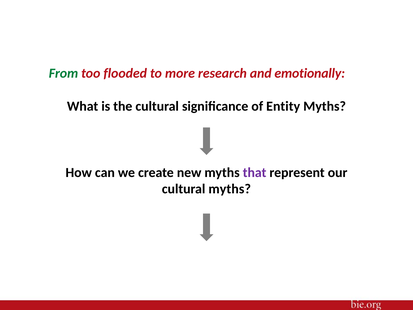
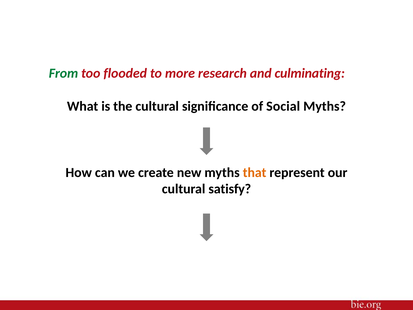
emotionally: emotionally -> culminating
Entity: Entity -> Social
that colour: purple -> orange
cultural myths: myths -> satisfy
